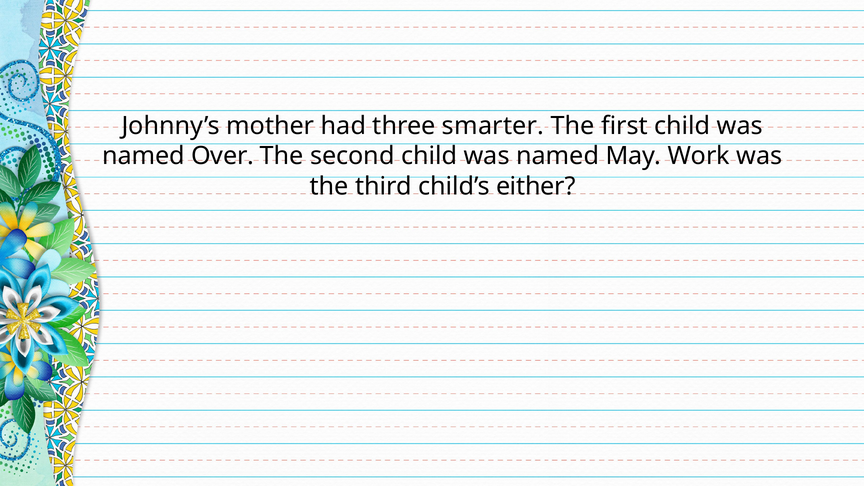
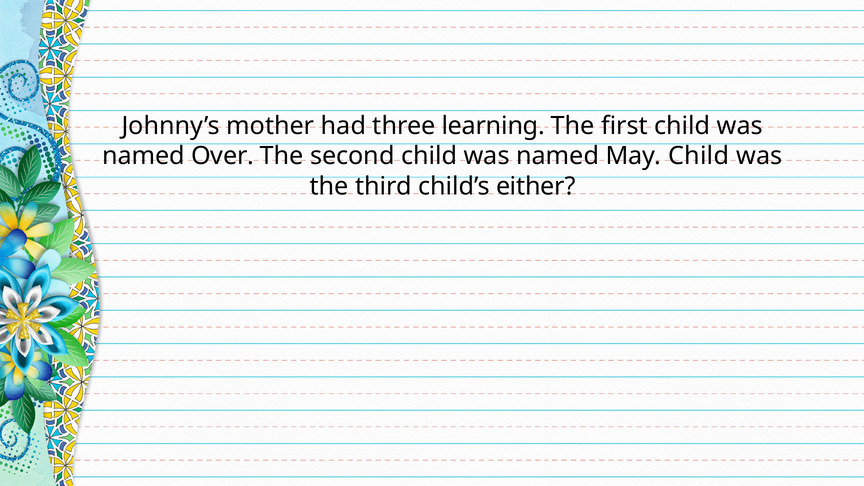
smarter: smarter -> learning
May Work: Work -> Child
